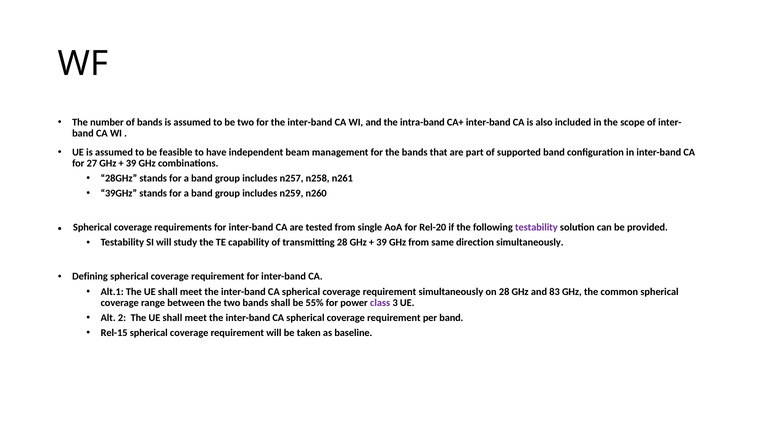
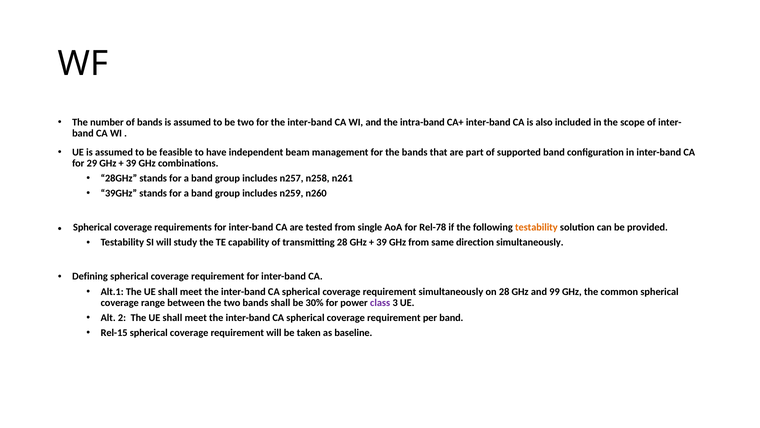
27: 27 -> 29
Rel-20: Rel-20 -> Rel-78
testability at (536, 227) colour: purple -> orange
83: 83 -> 99
55%: 55% -> 30%
